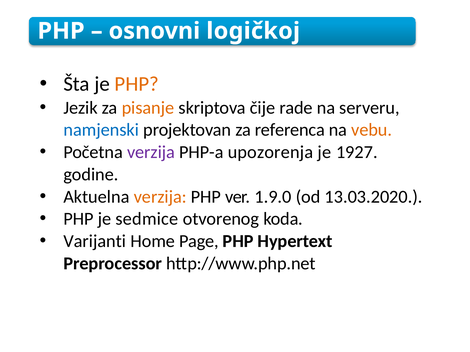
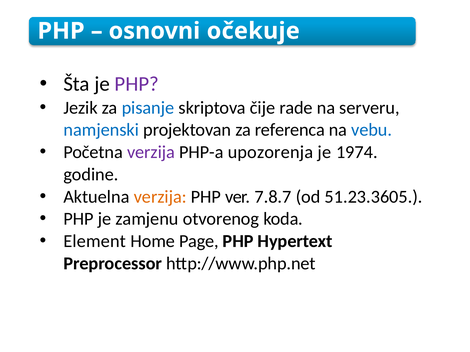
logičkoj: logičkoj -> očekuje
PHP at (137, 84) colour: orange -> purple
pisanje colour: orange -> blue
vebu colour: orange -> blue
1927: 1927 -> 1974
1.9.0: 1.9.0 -> 7.8.7
13.03.2020: 13.03.2020 -> 51.23.3605
sedmice: sedmice -> zamjenu
Varijanti: Varijanti -> Element
